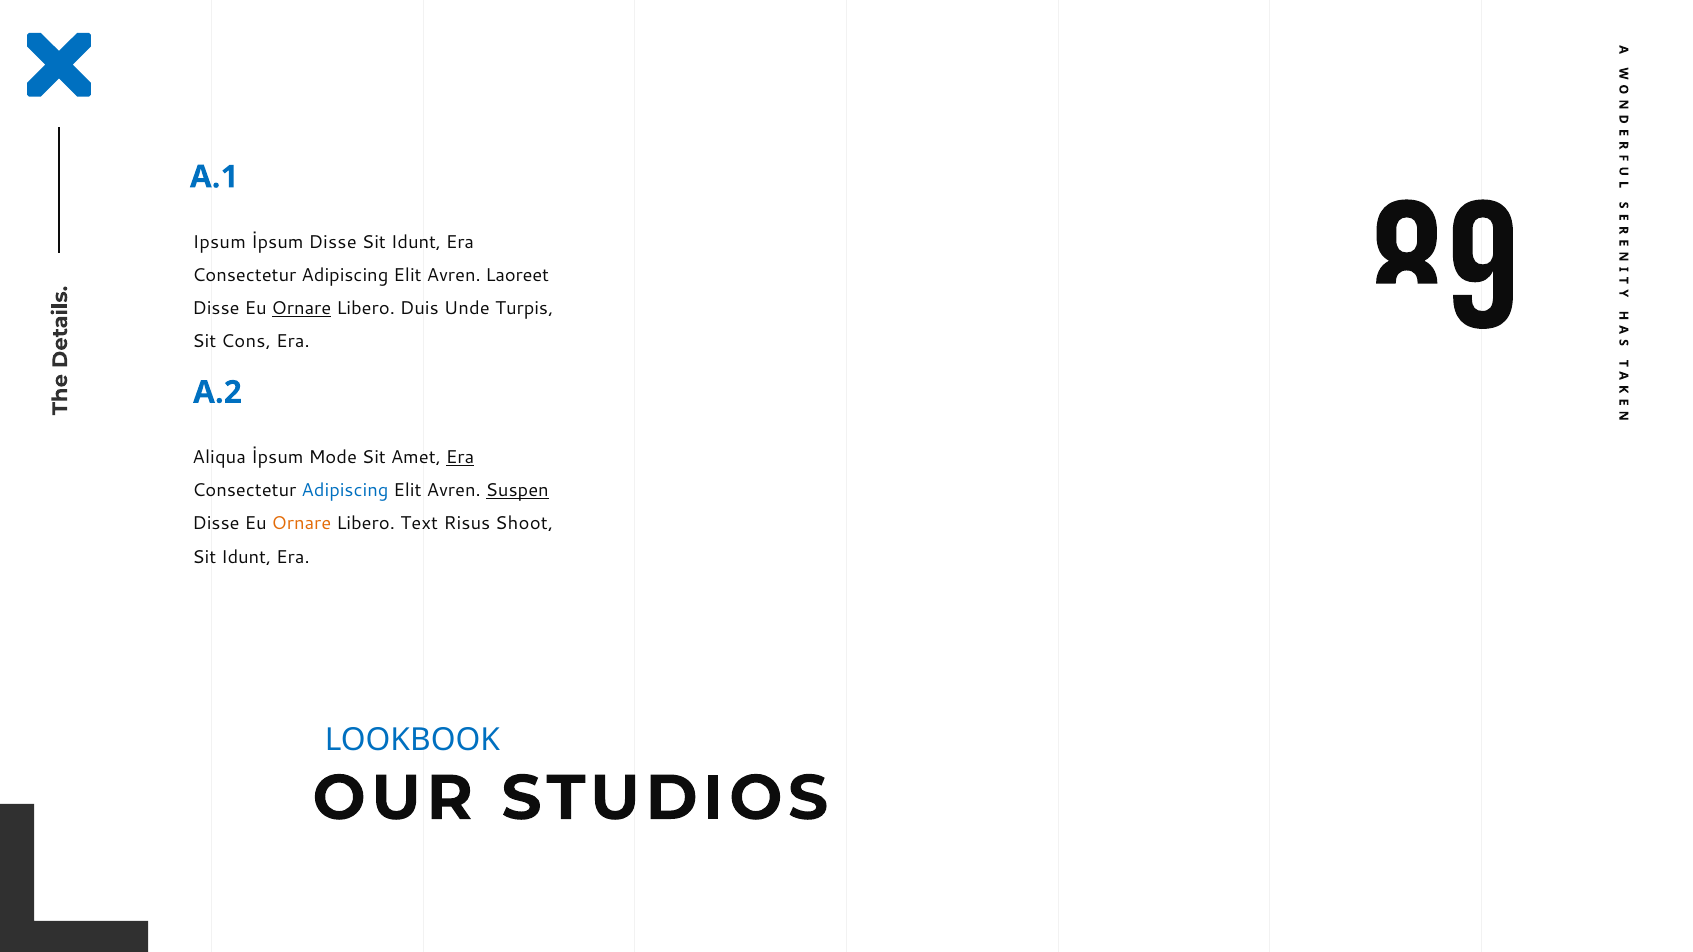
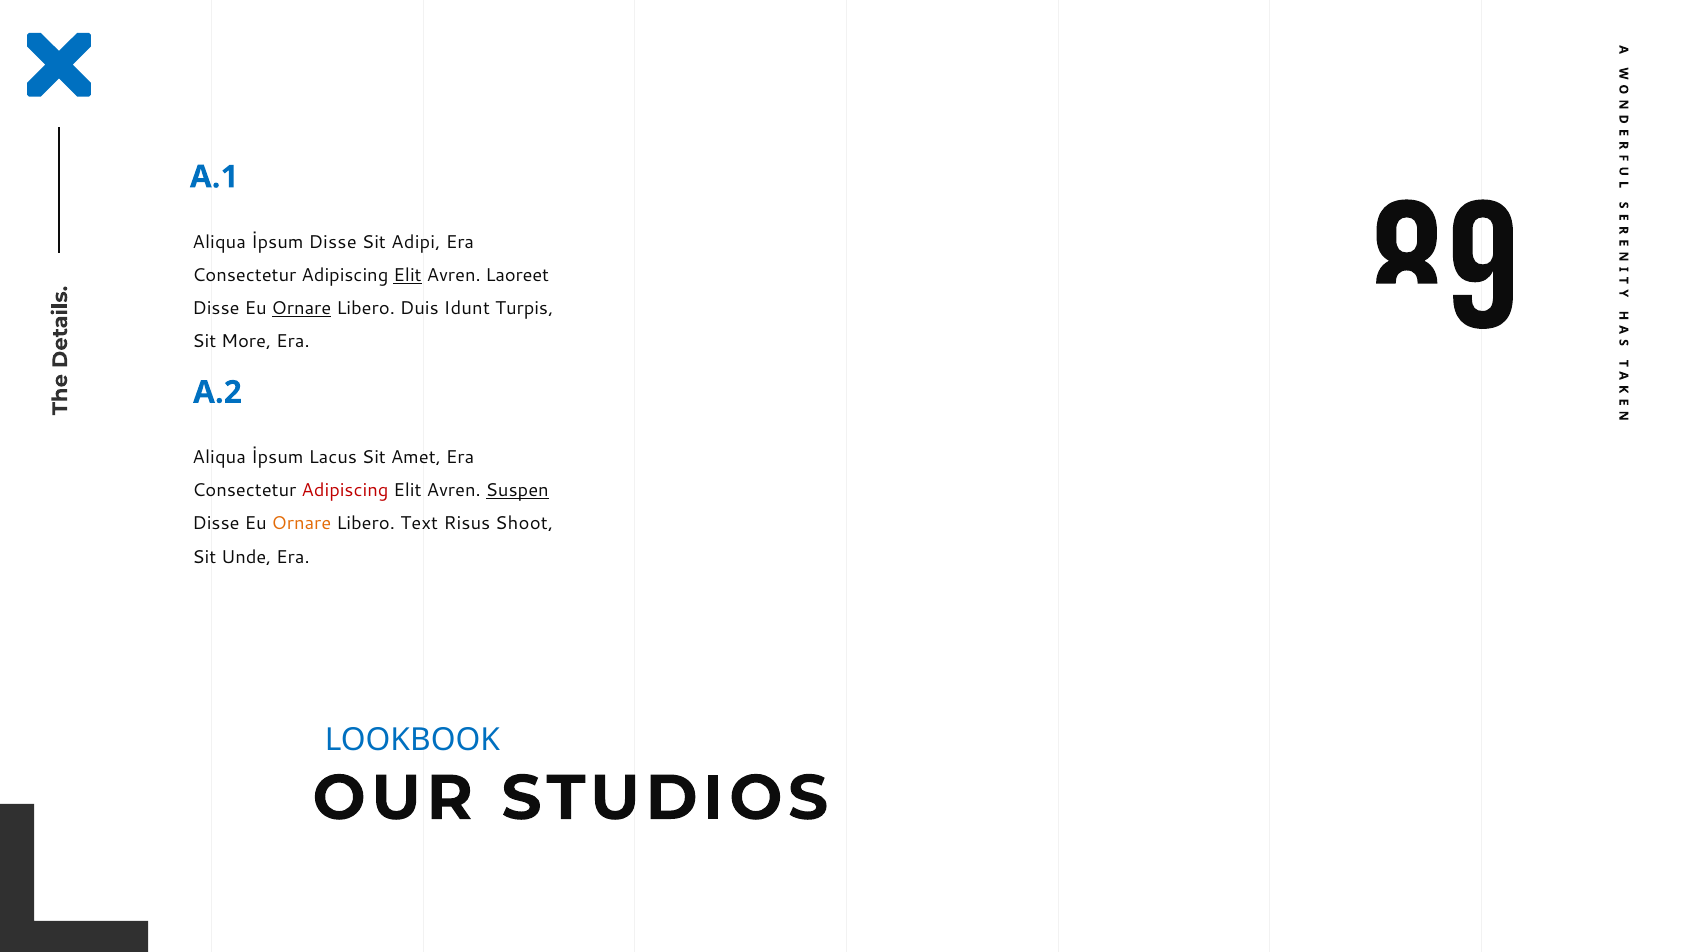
Ipsum at (219, 242): Ipsum -> Aliqua
Idunt at (416, 242): Idunt -> Adipi
Elit at (408, 275) underline: none -> present
Unde: Unde -> Idunt
Cons: Cons -> More
Mode: Mode -> Lacus
Era at (460, 457) underline: present -> none
Adipiscing at (345, 491) colour: blue -> red
Idunt at (246, 557): Idunt -> Unde
